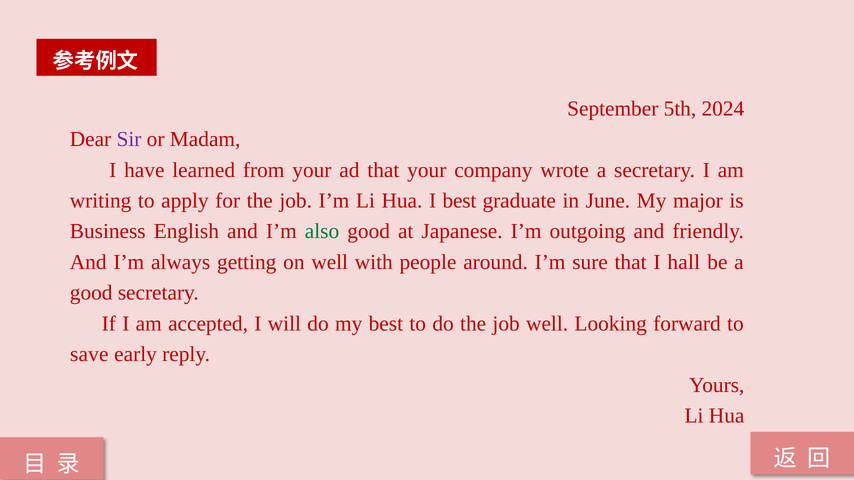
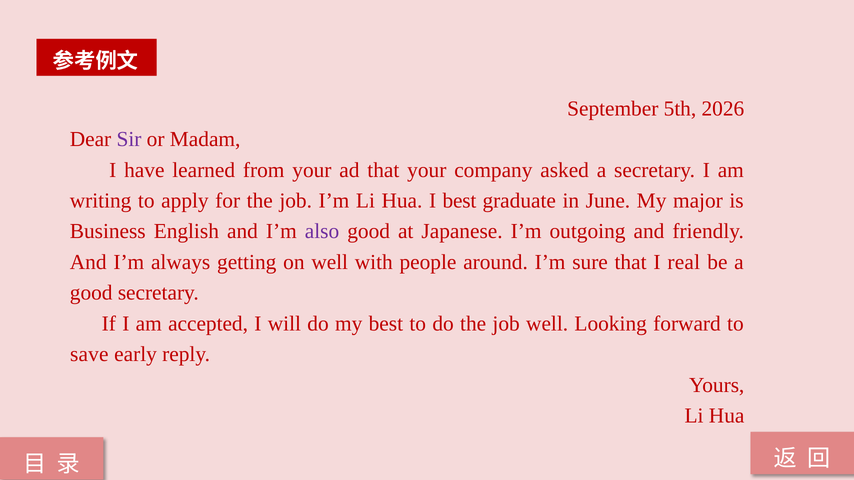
2024: 2024 -> 2026
wrote: wrote -> asked
also colour: green -> purple
hall: hall -> real
